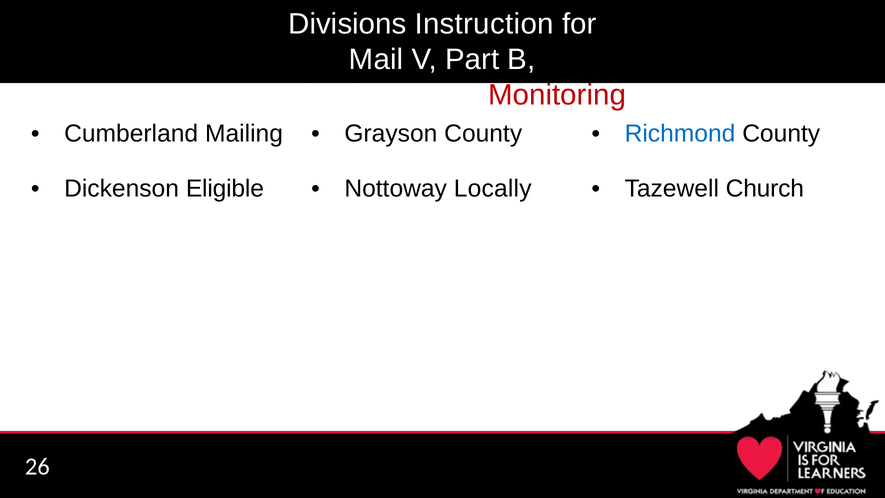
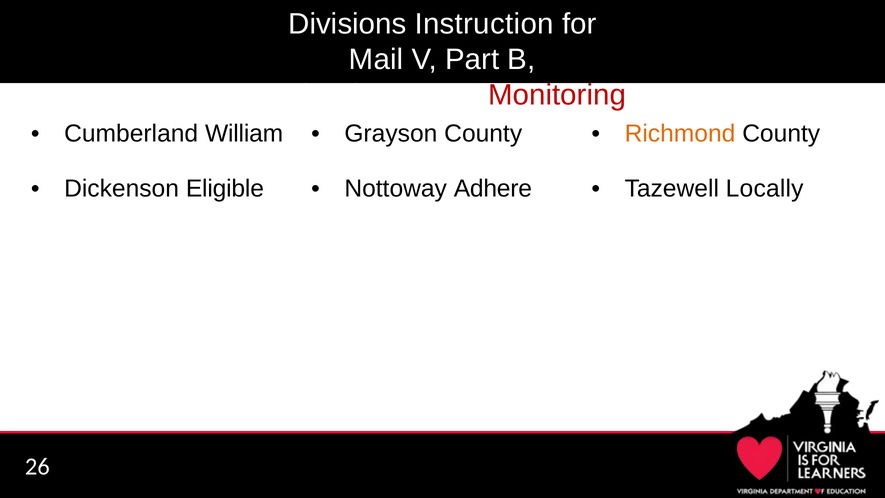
Mailing: Mailing -> William
Richmond colour: blue -> orange
Locally: Locally -> Adhere
Church: Church -> Locally
